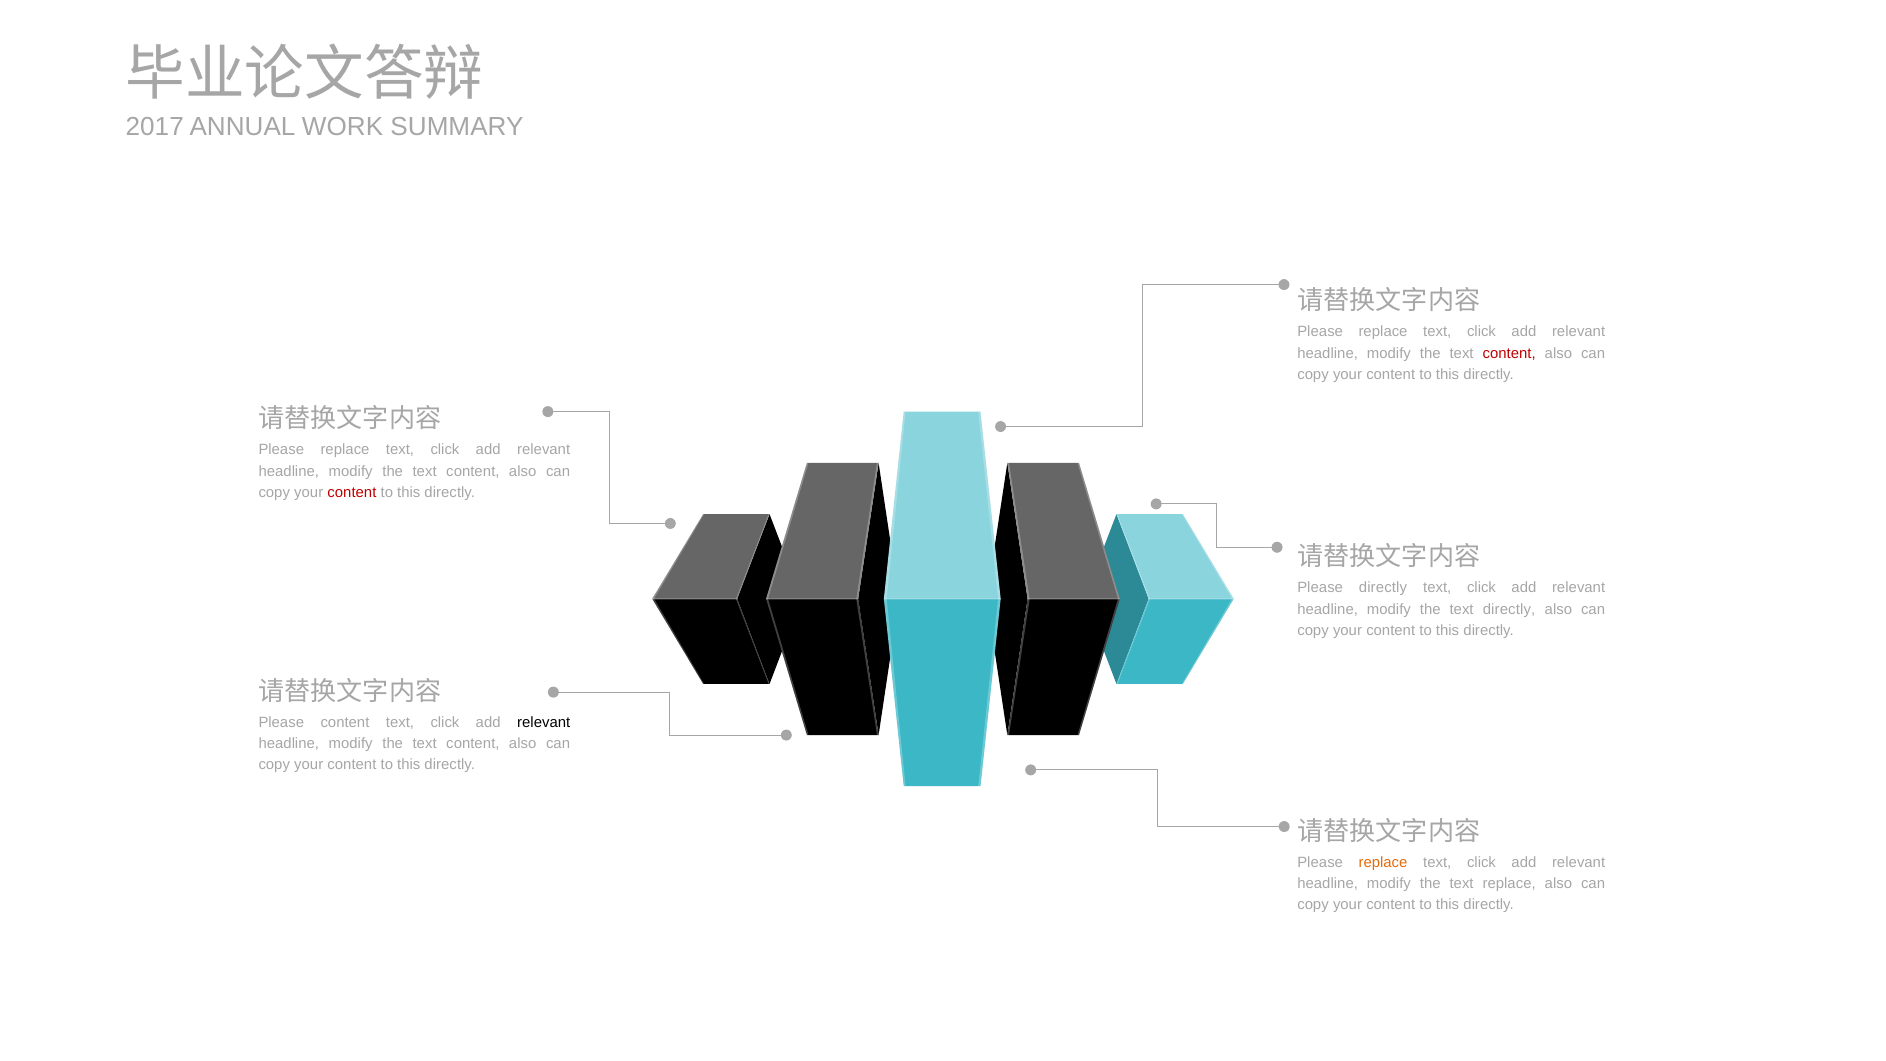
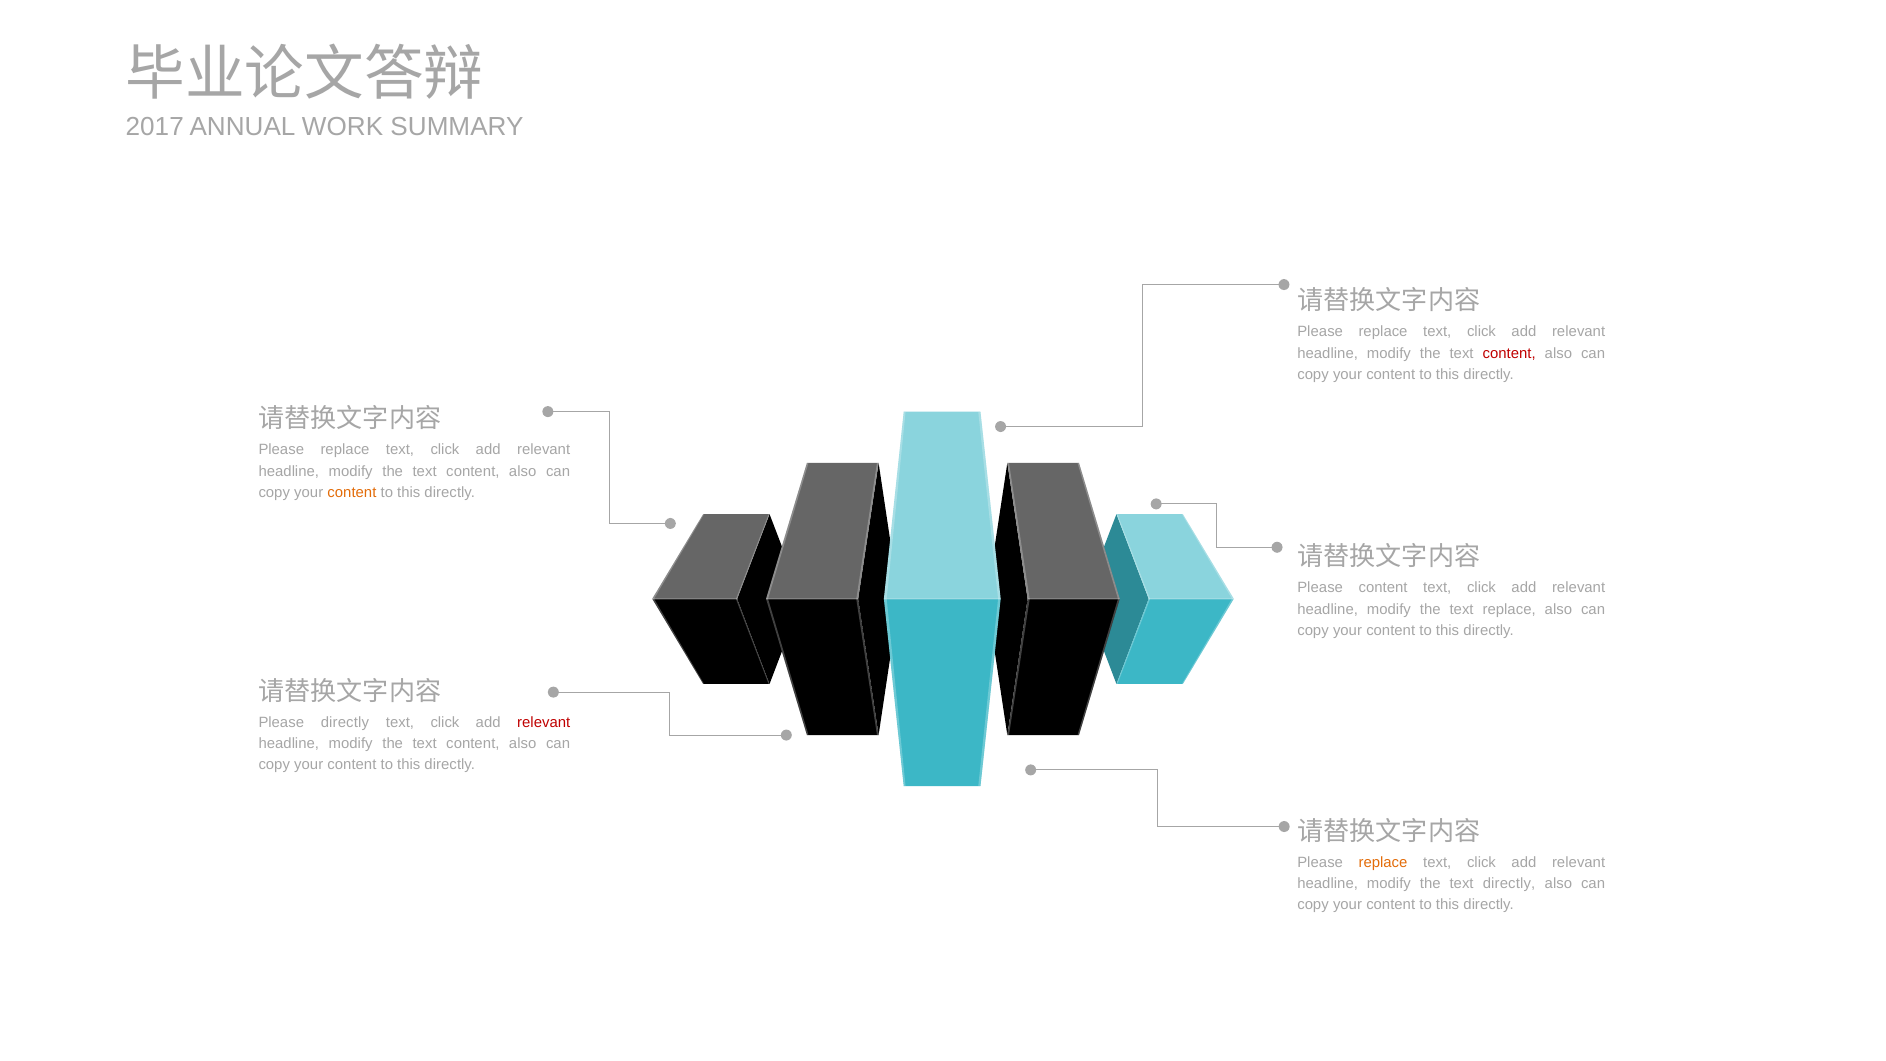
content at (352, 493) colour: red -> orange
Please directly: directly -> content
text directly: directly -> replace
Please content: content -> directly
relevant at (544, 722) colour: black -> red
text replace: replace -> directly
